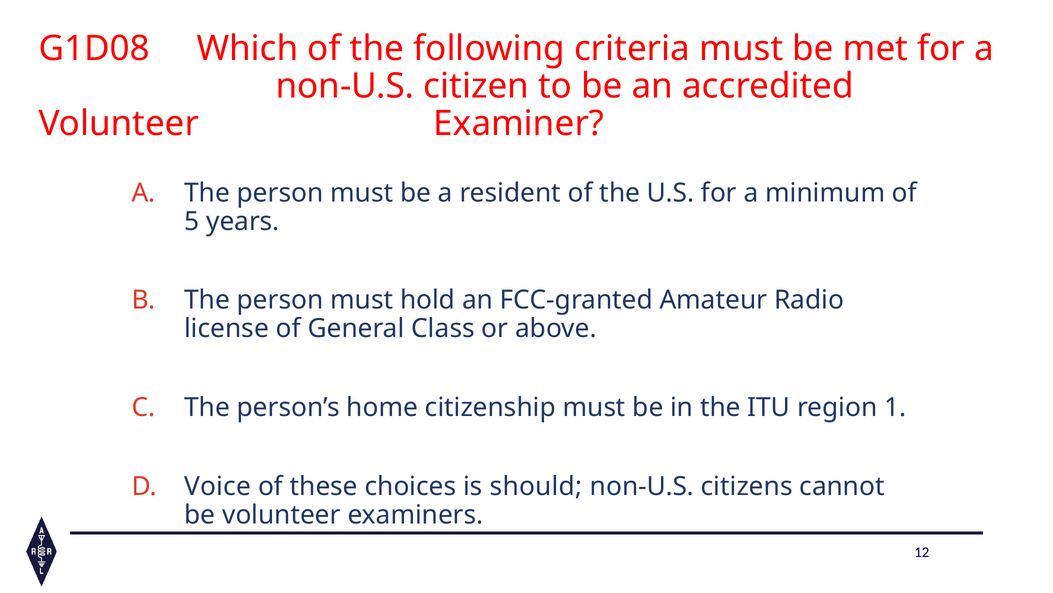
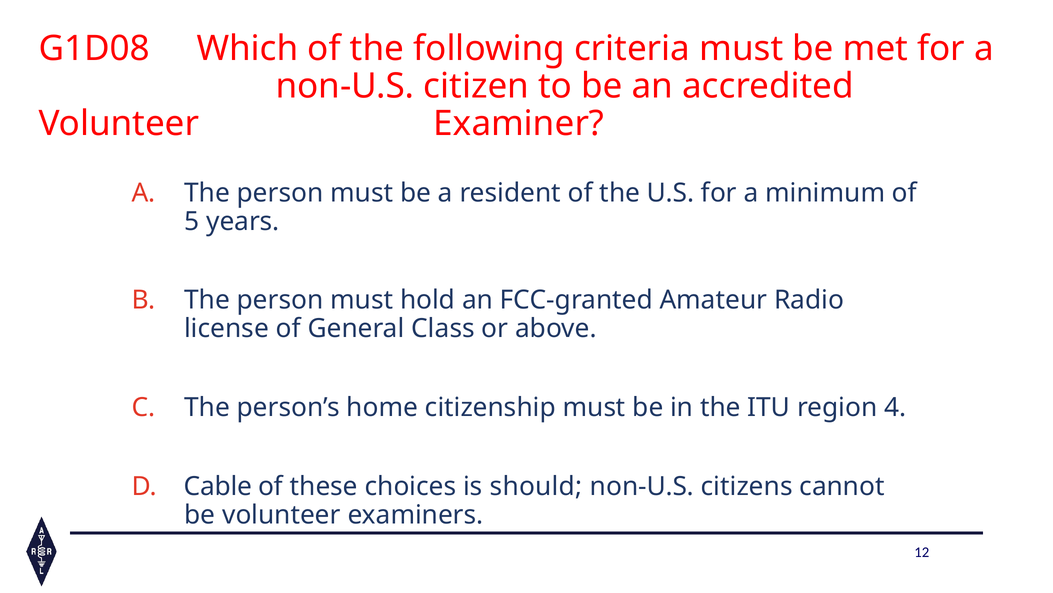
1: 1 -> 4
Voice: Voice -> Cable
